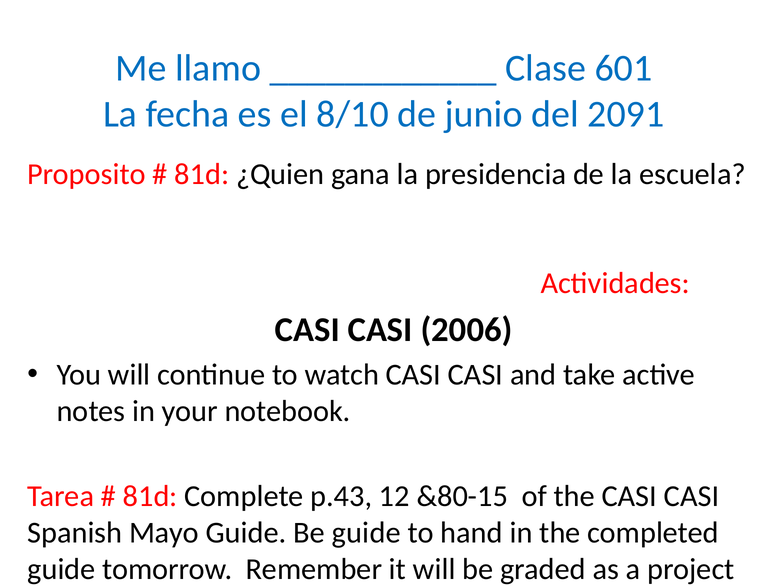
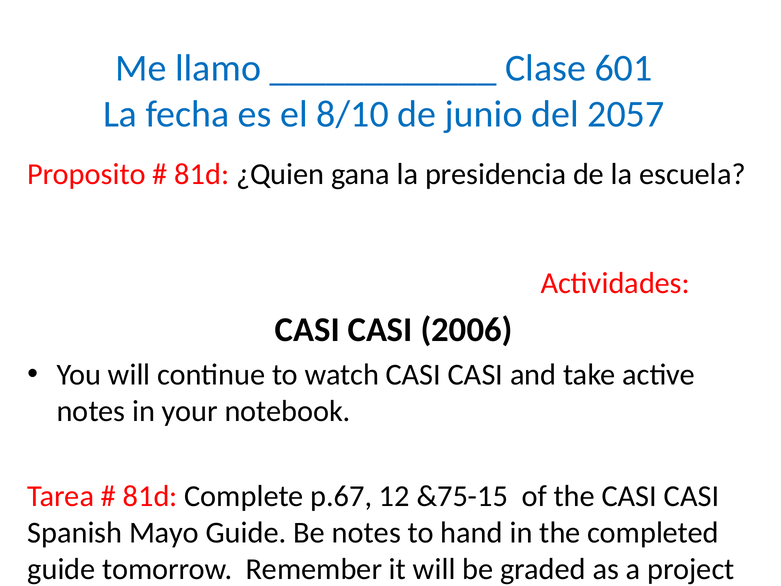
2091: 2091 -> 2057
p.43: p.43 -> p.67
&80-15: &80-15 -> &75-15
Be guide: guide -> notes
